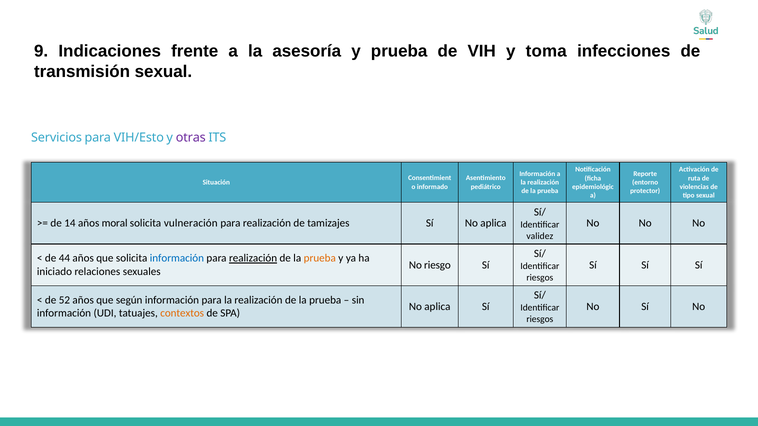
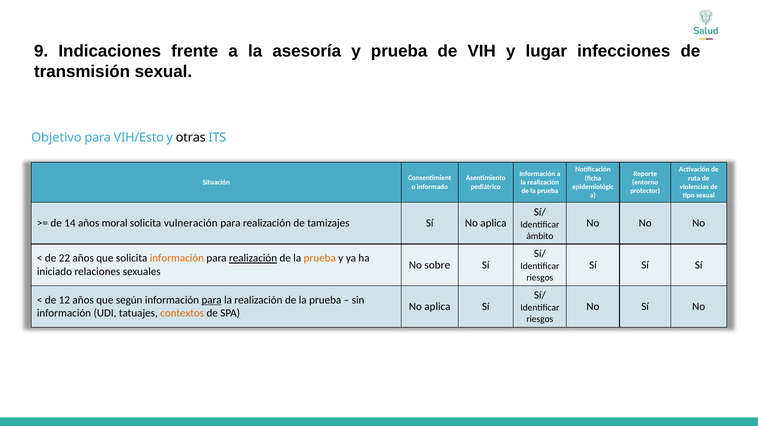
toma: toma -> lugar
Servicios: Servicios -> Objetivo
otras colour: purple -> black
validez: validez -> ámbito
44: 44 -> 22
información at (177, 258) colour: blue -> orange
riesgo: riesgo -> sobre
52: 52 -> 12
para at (212, 300) underline: none -> present
